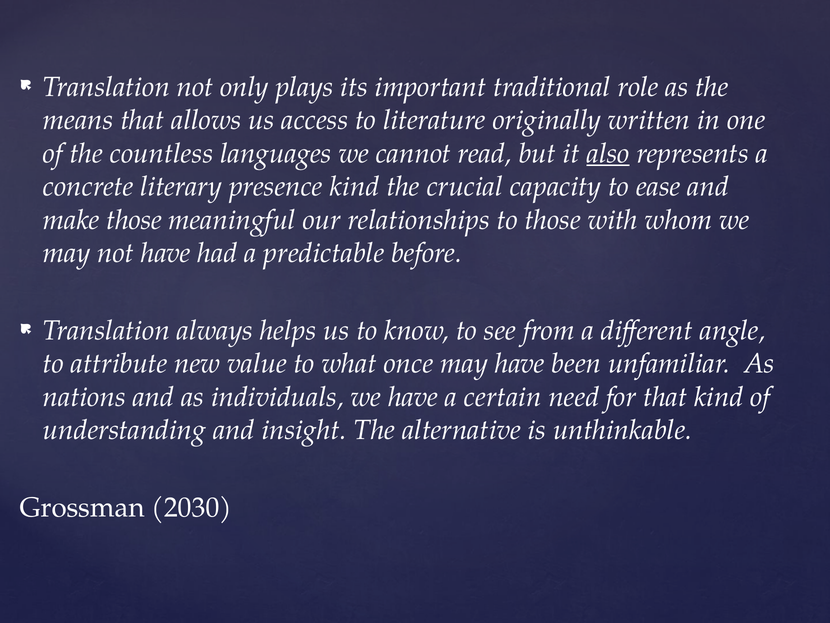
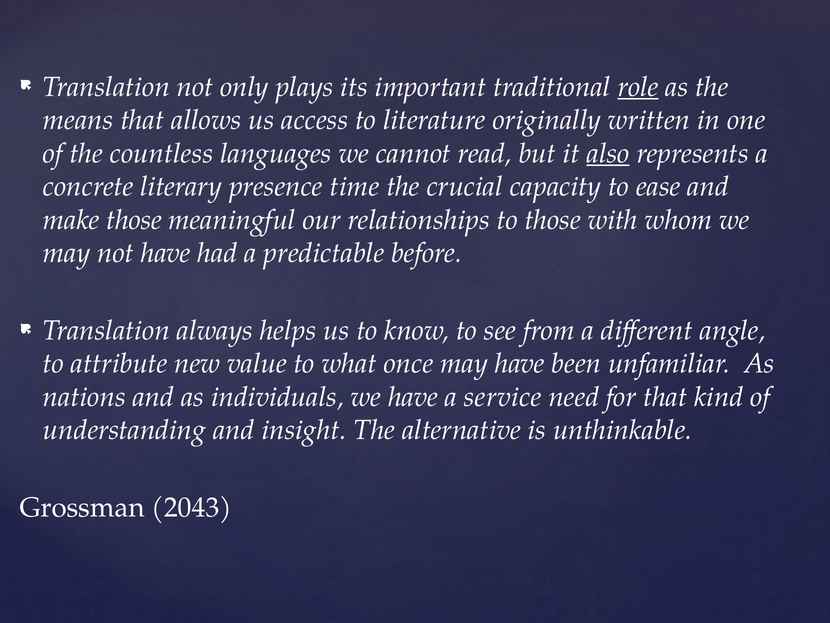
role underline: none -> present
presence kind: kind -> time
certain: certain -> service
2030: 2030 -> 2043
